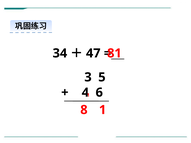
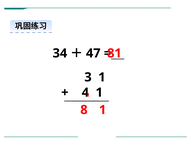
3 5: 5 -> 1
6 at (99, 93): 6 -> 1
